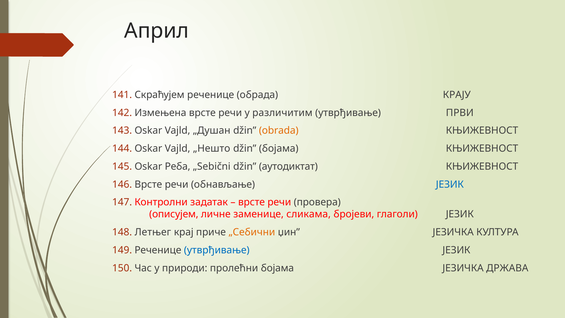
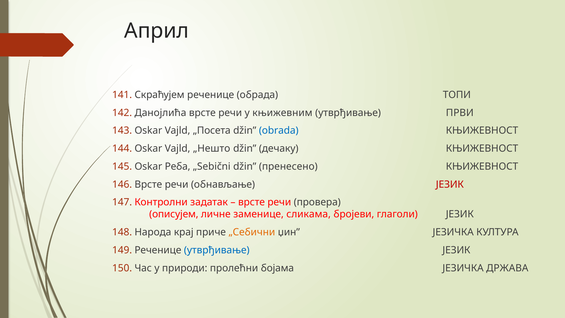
КРАЈУ: КРАЈУ -> ТОПИ
Измењена: Измењена -> Данојлића
различитим: различитим -> књижевним
„Душан: „Душан -> „Посета
obrada colour: orange -> blue
džin бојама: бојама -> дечаку
аутодиктат: аутодиктат -> пренесено
ЈЕЗИК at (450, 184) colour: blue -> red
Летњег: Летњег -> Народа
